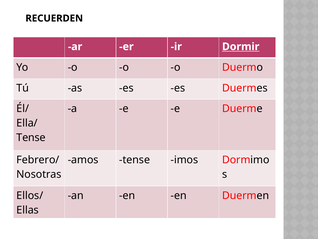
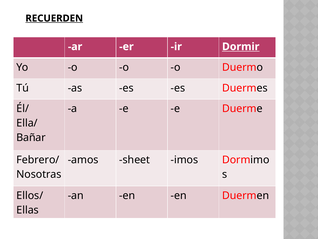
RECUERDEN underline: none -> present
Tense at (31, 137): Tense -> Bañar
amos tense: tense -> sheet
